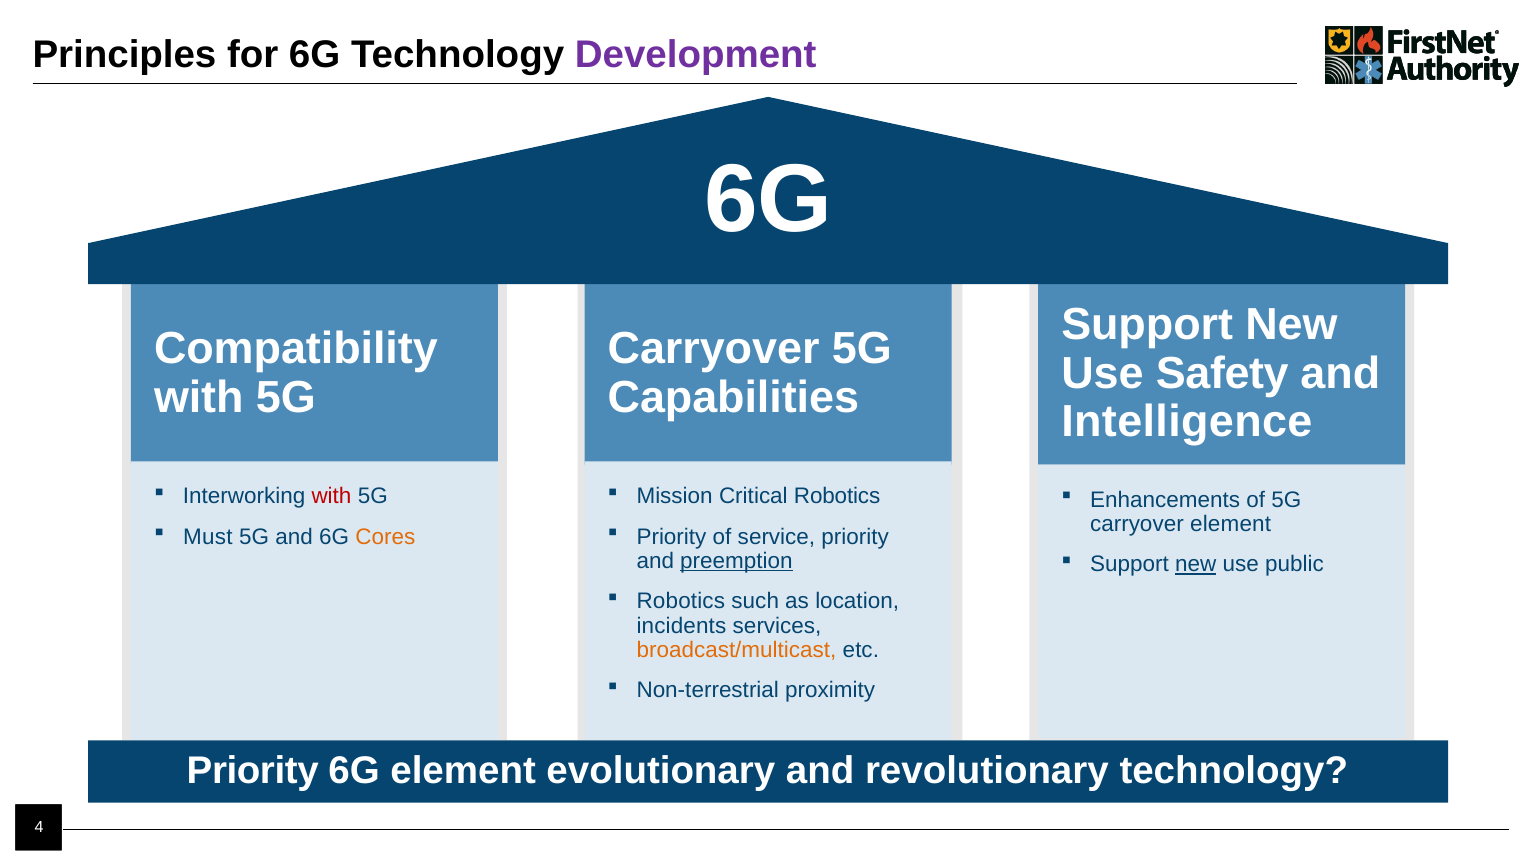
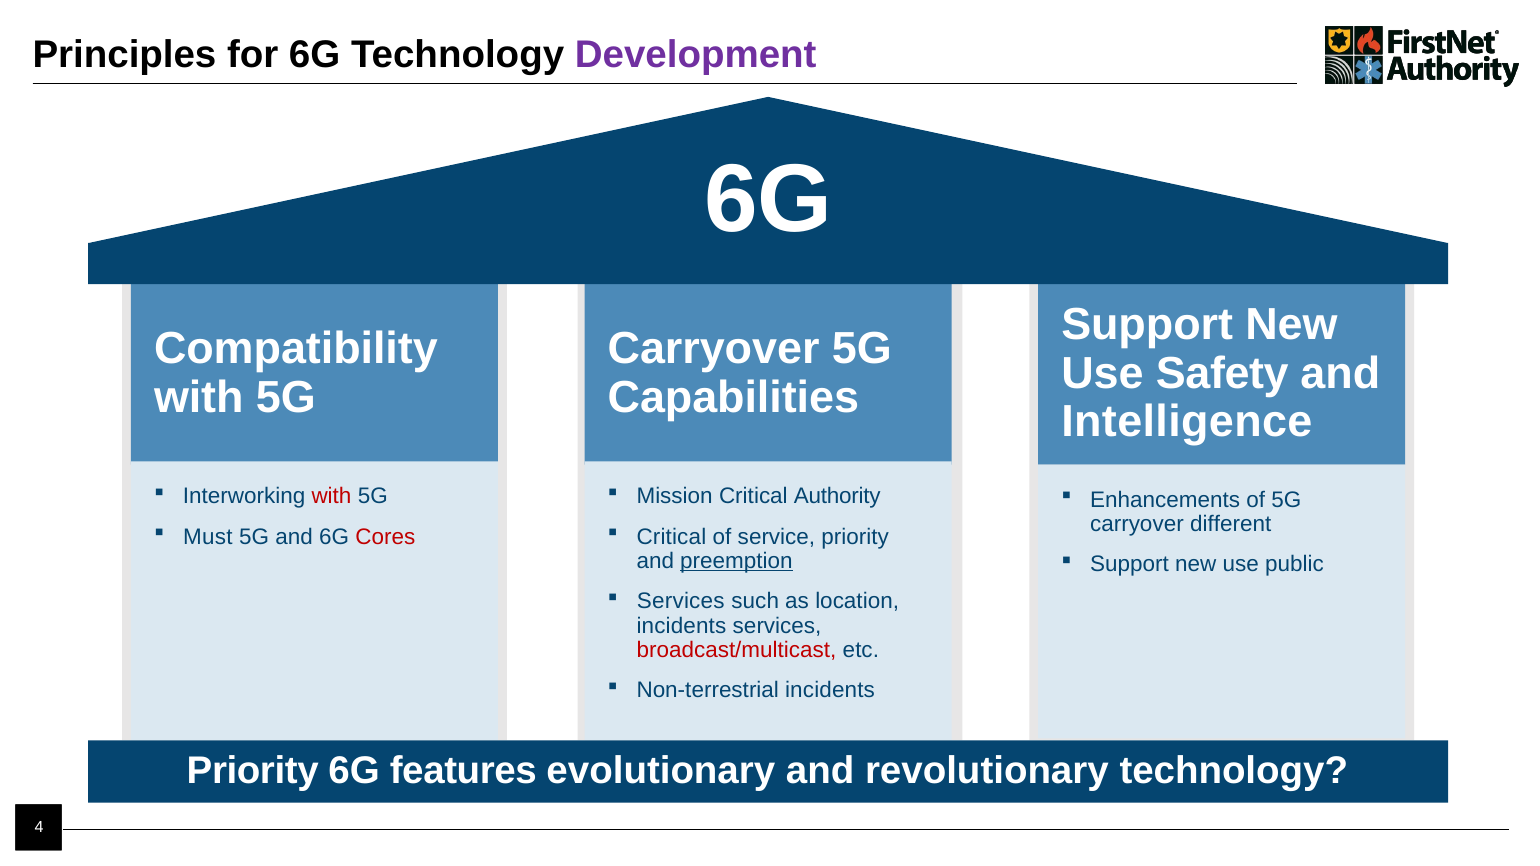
Critical Robotics: Robotics -> Authority
carryover element: element -> different
Cores colour: orange -> red
Priority at (671, 537): Priority -> Critical
new at (1196, 564) underline: present -> none
Robotics at (681, 602): Robotics -> Services
broadcast/multicast colour: orange -> red
Non-terrestrial proximity: proximity -> incidents
6G element: element -> features
